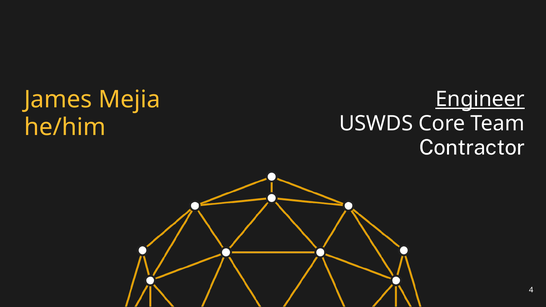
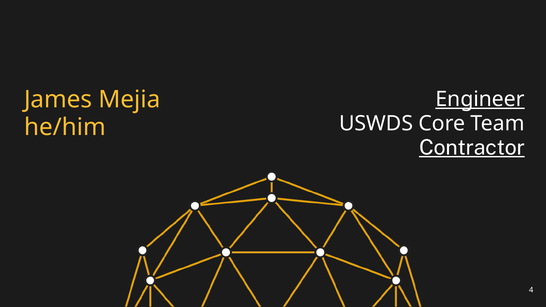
Contractor underline: none -> present
